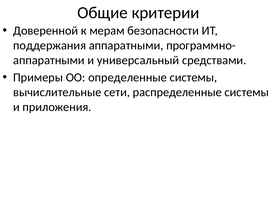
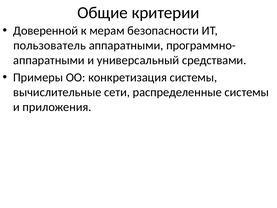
поддержания: поддержания -> пользователь
определенные: определенные -> конкретизация
